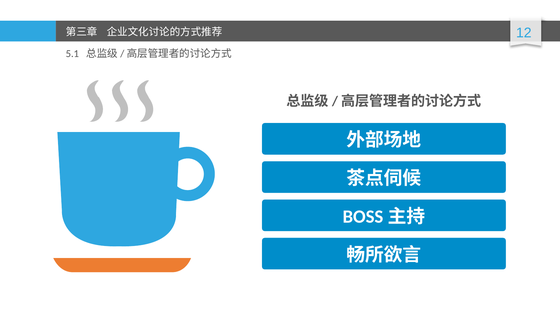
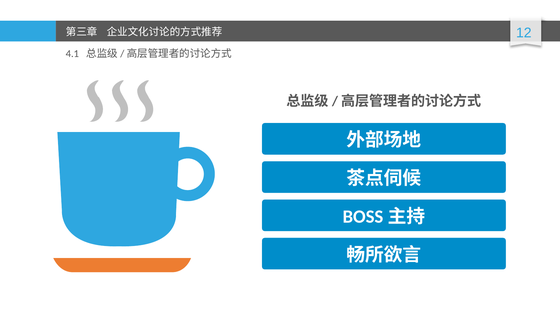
5.1: 5.1 -> 4.1
